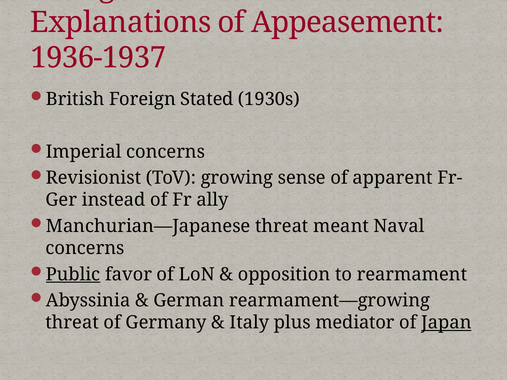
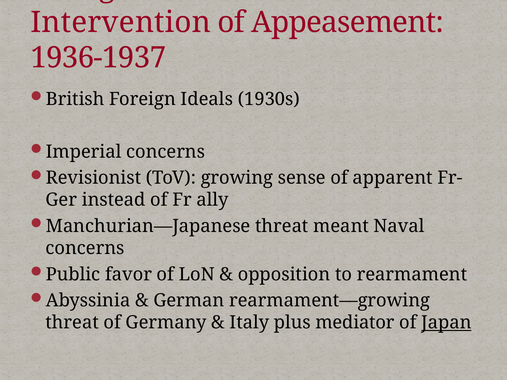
Explanations: Explanations -> Intervention
Stated: Stated -> Ideals
Public underline: present -> none
